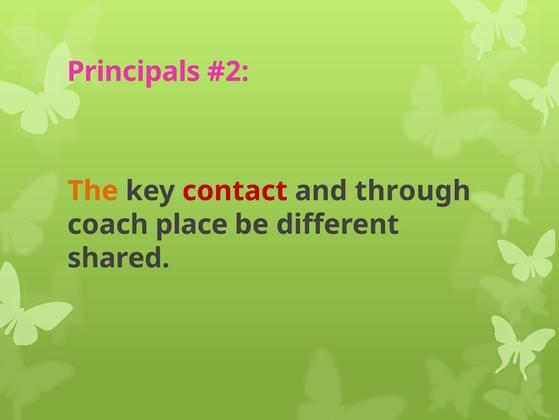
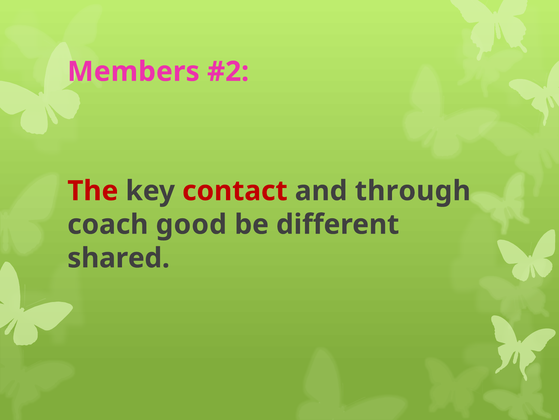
Principals: Principals -> Members
The colour: orange -> red
place: place -> good
